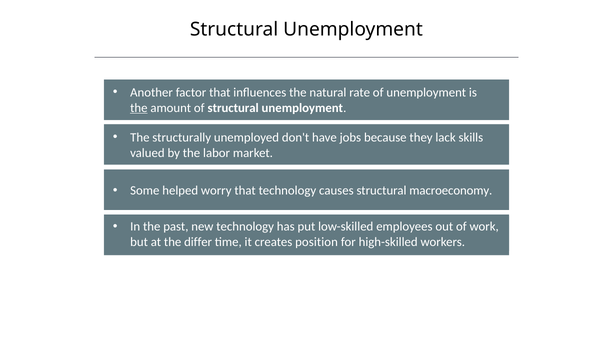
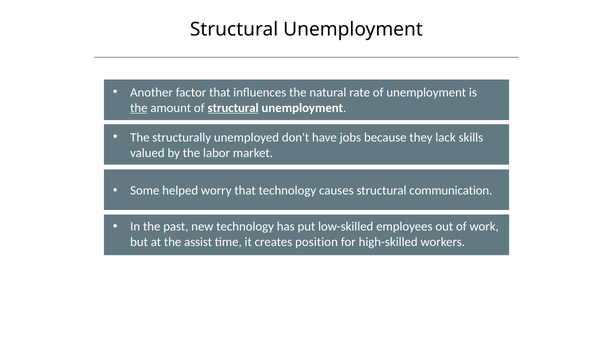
structural at (233, 108) underline: none -> present
macroeconomy: macroeconomy -> communication
differ: differ -> assist
